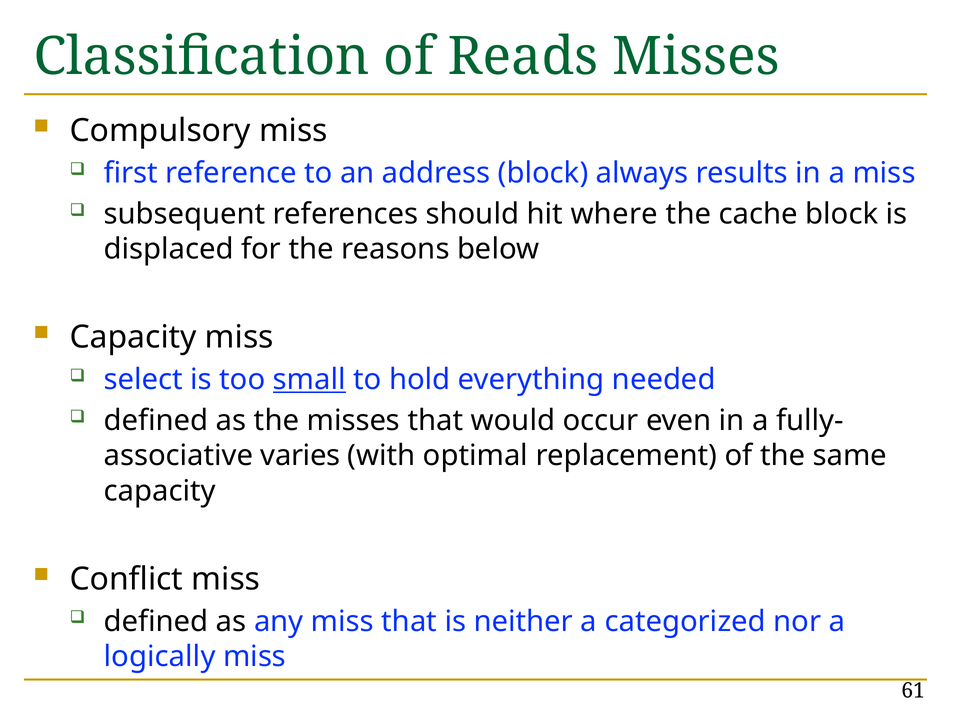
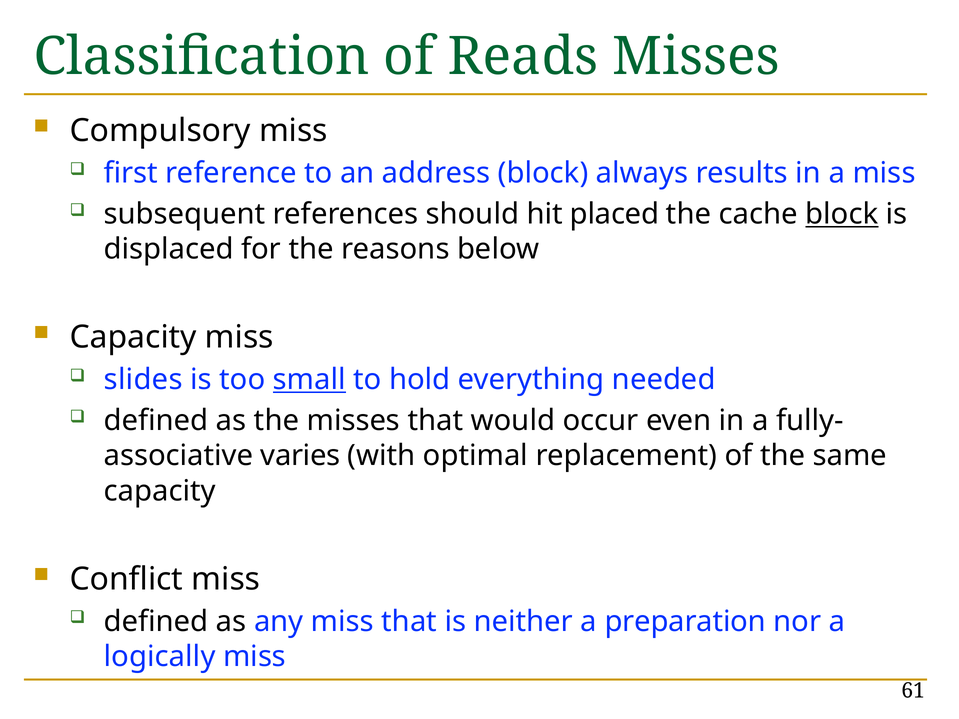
where: where -> placed
block at (842, 214) underline: none -> present
select: select -> slides
categorized: categorized -> preparation
